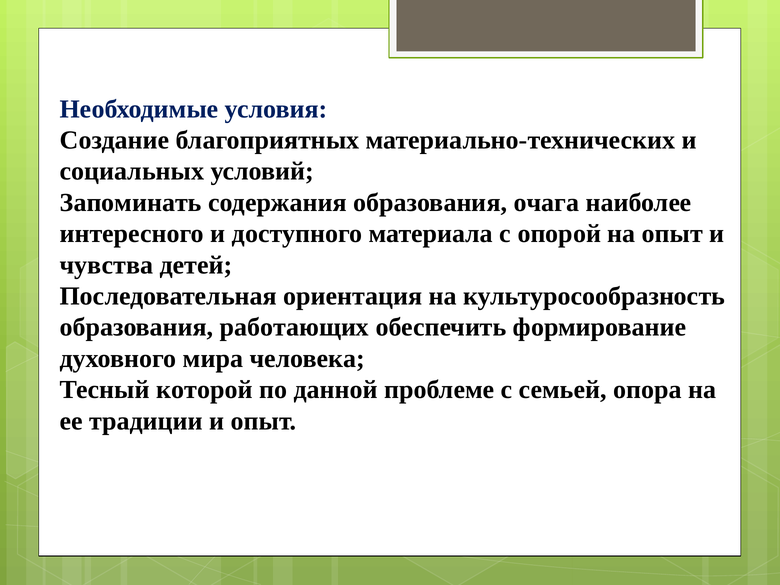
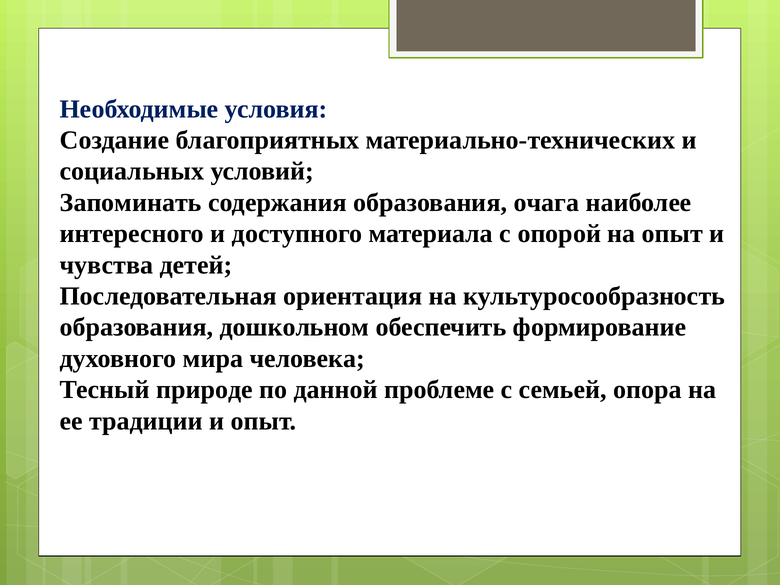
работающих: работающих -> дошкольном
которой: которой -> природе
